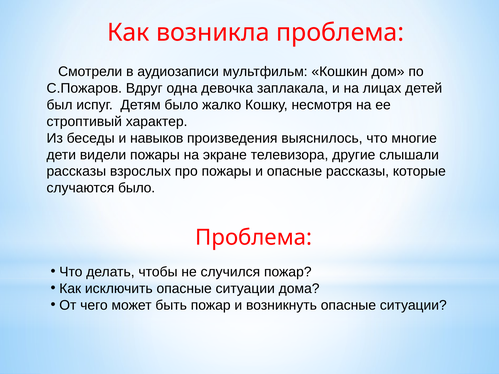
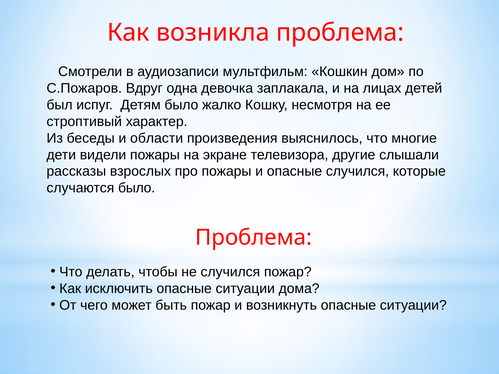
навыков: навыков -> области
опасные рассказы: рассказы -> случился
